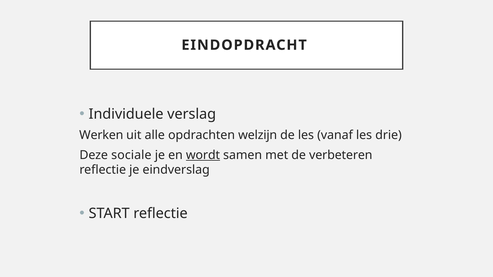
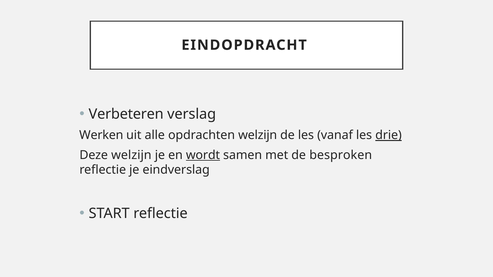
Individuele: Individuele -> Verbeteren
drie underline: none -> present
Deze sociale: sociale -> welzijn
verbeteren: verbeteren -> besproken
